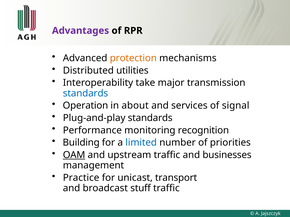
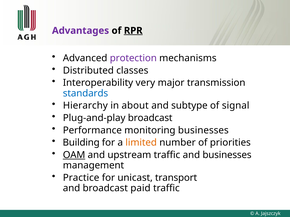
RPR underline: none -> present
protection colour: orange -> purple
utilities: utilities -> classes
take: take -> very
Operation: Operation -> Hierarchy
services: services -> subtype
Plug-and-play standards: standards -> broadcast
monitoring recognition: recognition -> businesses
limited colour: blue -> orange
stuff: stuff -> paid
